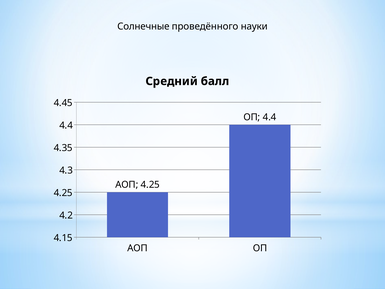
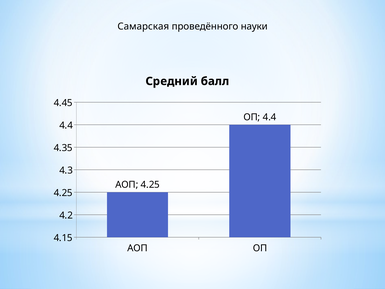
Солнечные: Солнечные -> Самарская
